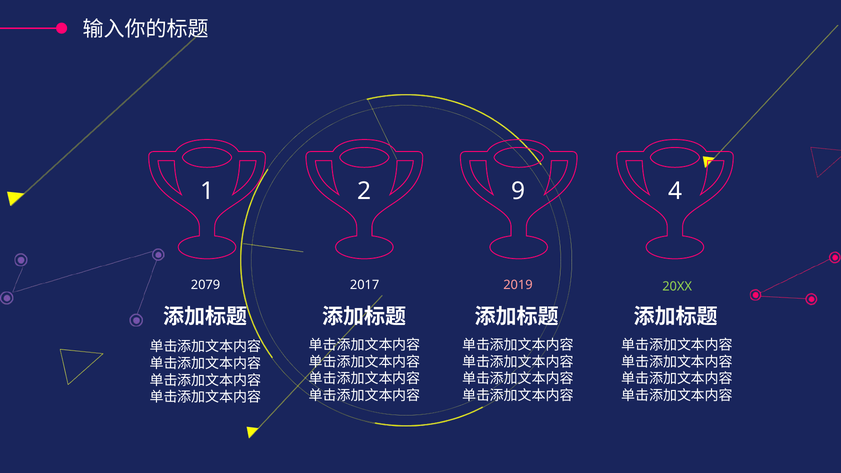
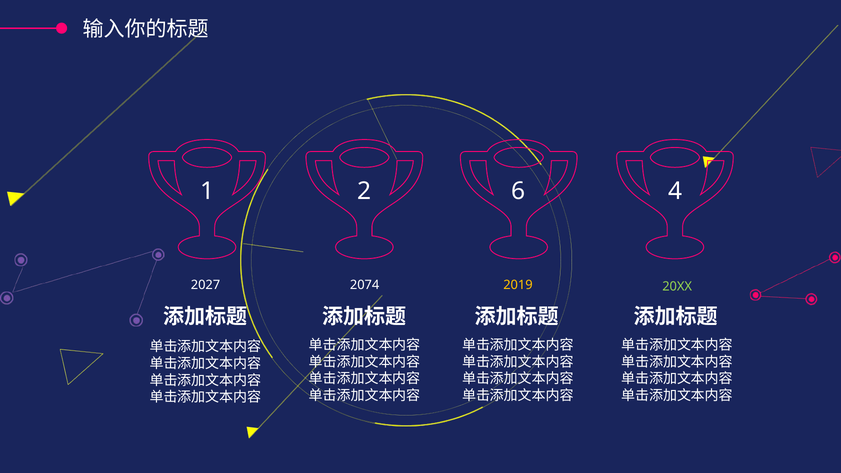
9: 9 -> 6
2079: 2079 -> 2027
2017: 2017 -> 2074
2019 colour: pink -> yellow
